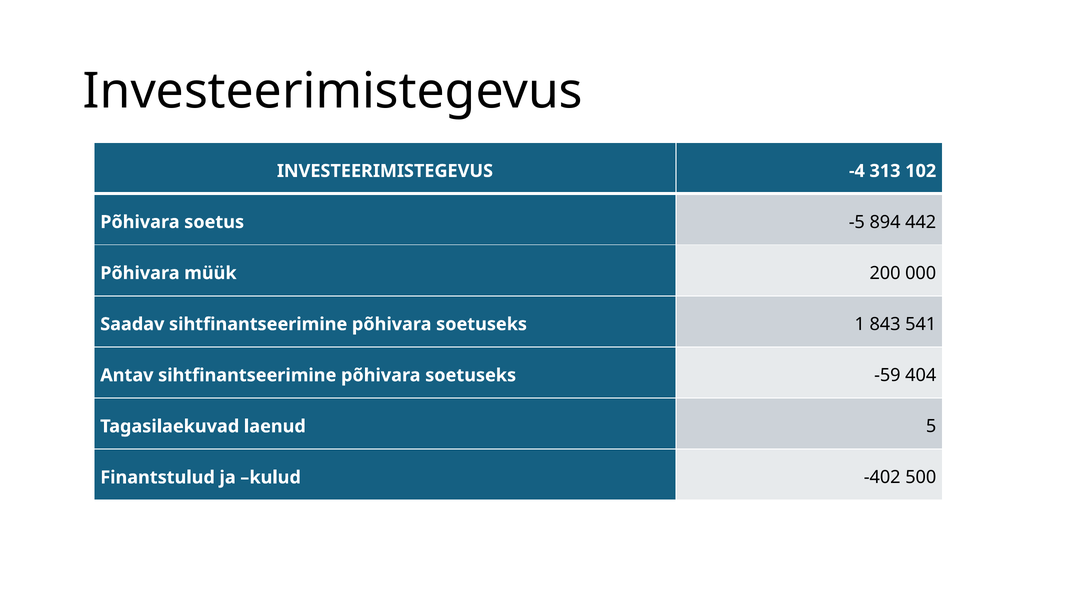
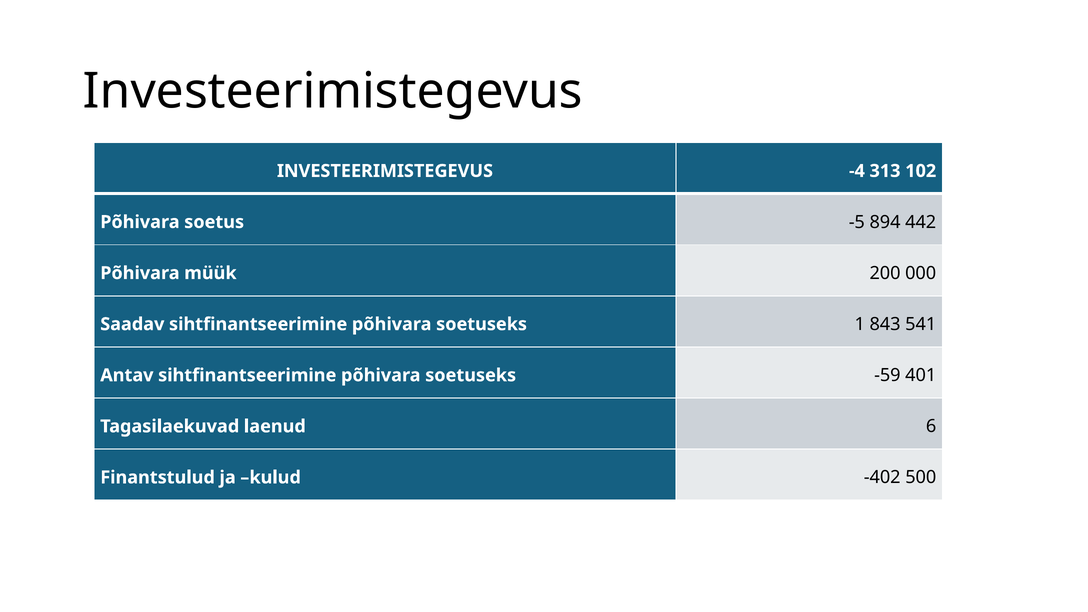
404: 404 -> 401
5: 5 -> 6
